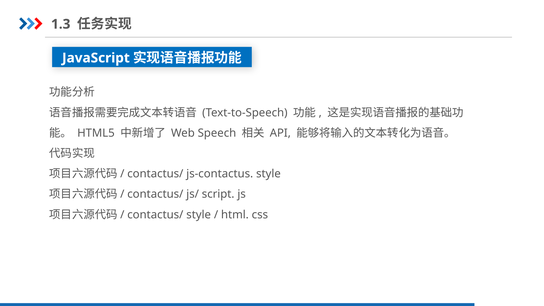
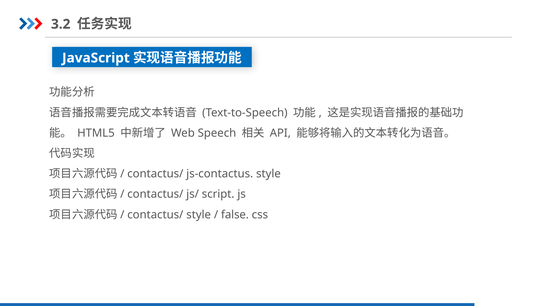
1.3: 1.3 -> 3.2
html: html -> false
